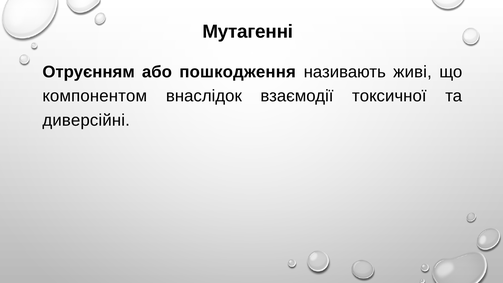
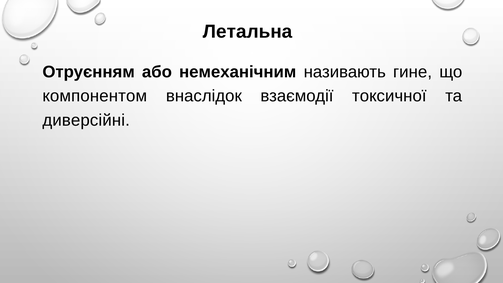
Мутагенні: Мутагенні -> Летальна
пошкодження: пошкодження -> немеханічним
живі: живі -> гине
